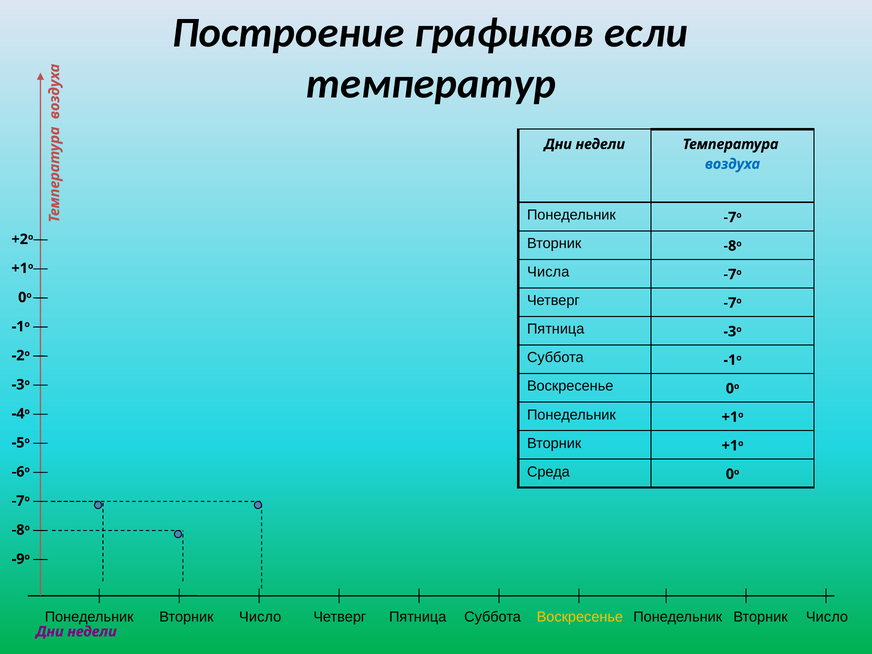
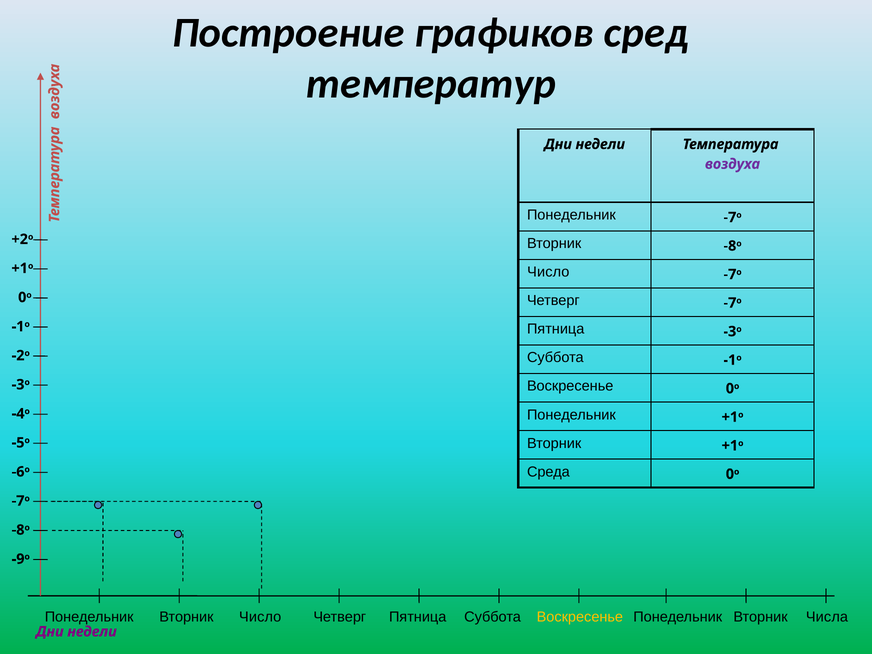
если: если -> сред
воздуха colour: blue -> purple
Числа at (548, 272): Числа -> Число
Суббота Понедельник Вторник Число: Число -> Числа
